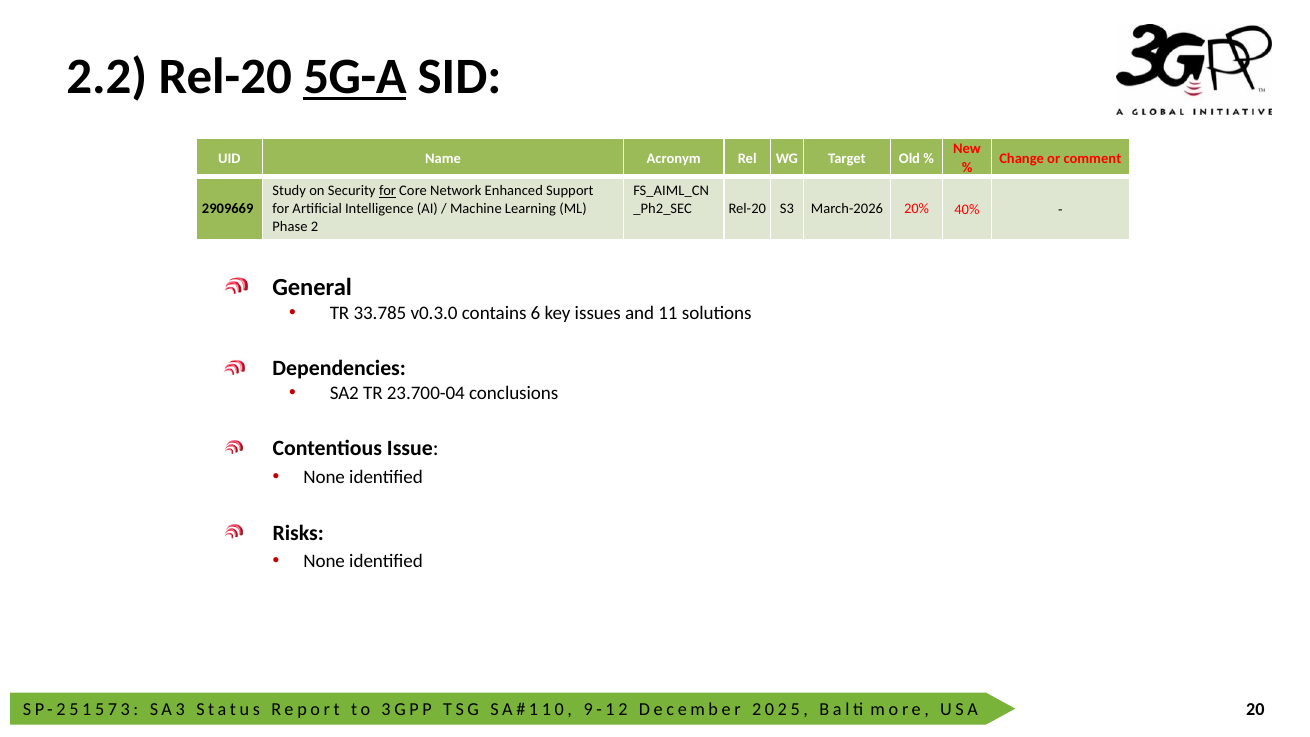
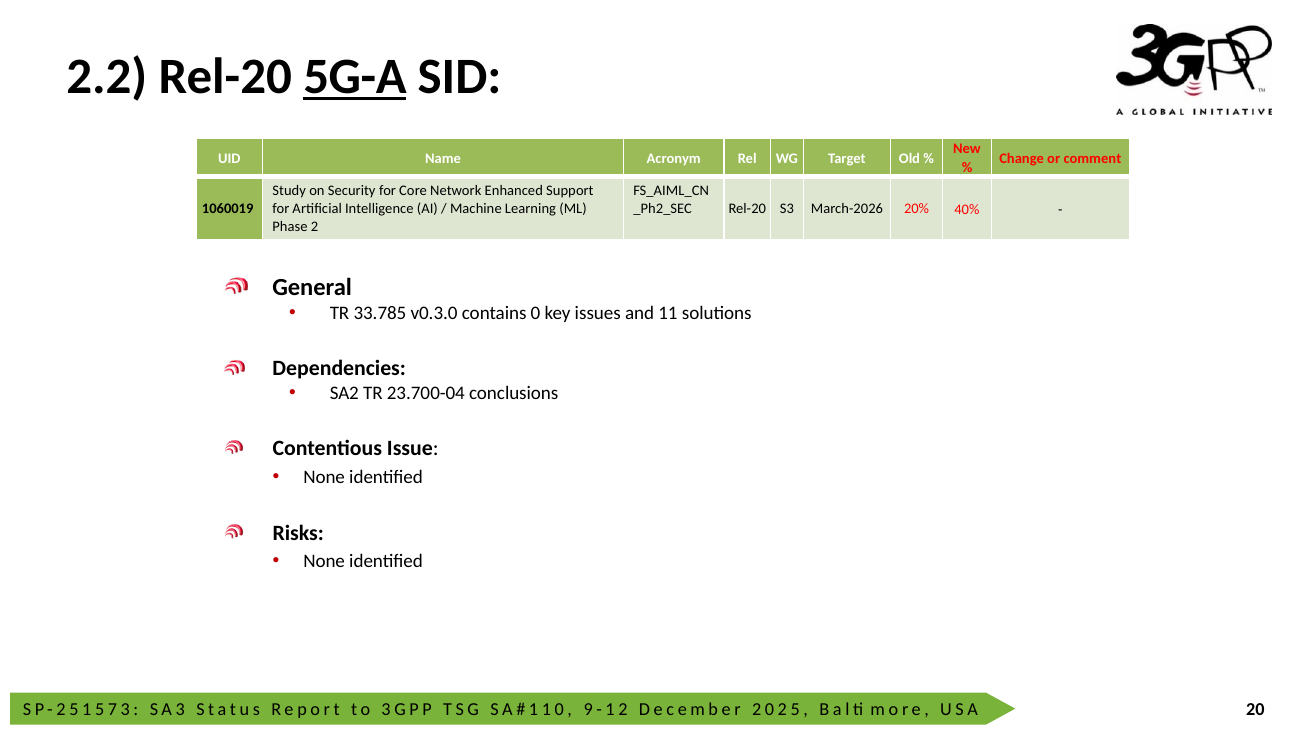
for at (388, 191) underline: present -> none
2909669: 2909669 -> 1060019
6: 6 -> 0
